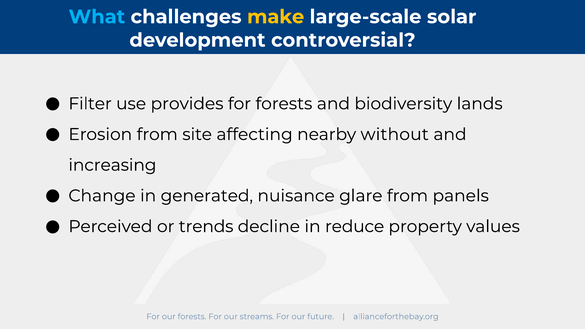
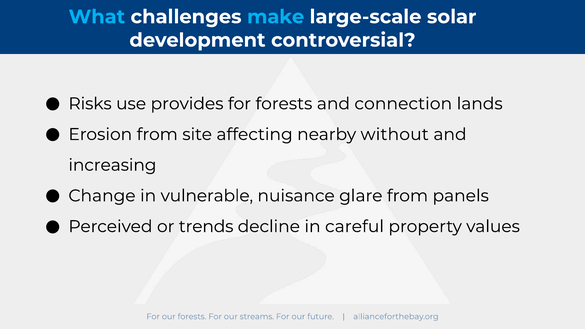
make colour: yellow -> light blue
Filter: Filter -> Risks
biodiversity: biodiversity -> connection
generated: generated -> vulnerable
reduce: reduce -> careful
